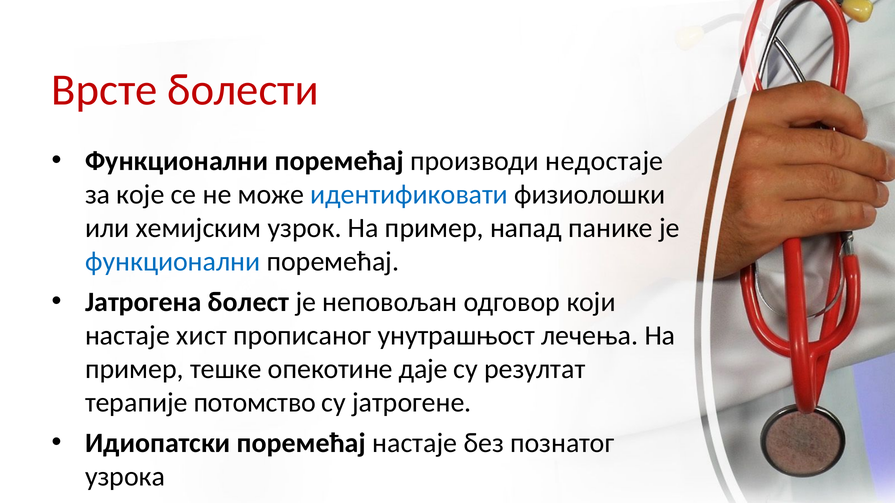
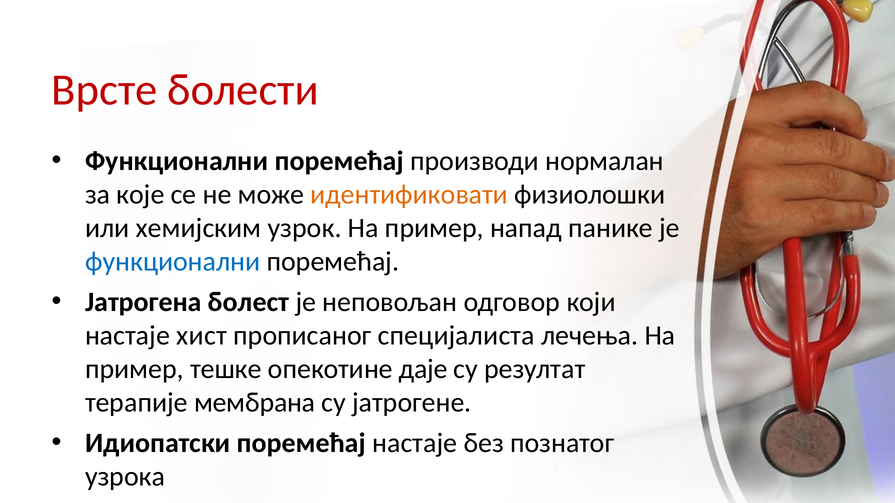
недостаје: недостаје -> нормалан
идентификовати colour: blue -> orange
унутрашњост: унутрашњост -> специјалиста
потомство: потомство -> мембрана
